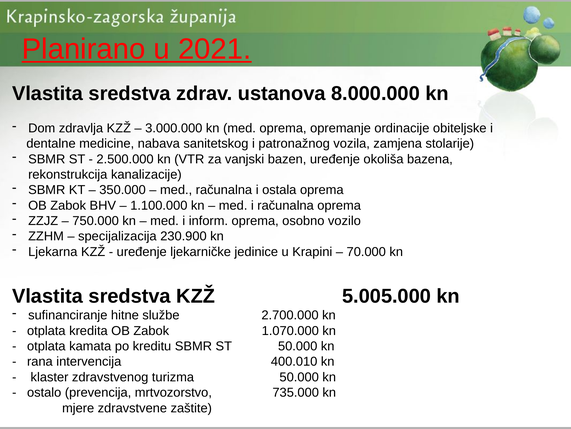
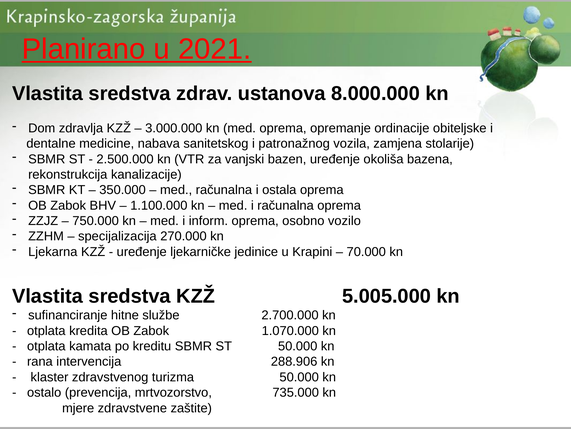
230.900: 230.900 -> 270.000
400.010: 400.010 -> 288.906
